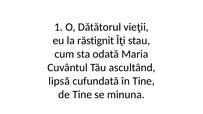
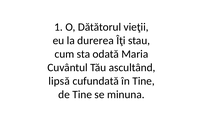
răstignit: răstignit -> durerea
